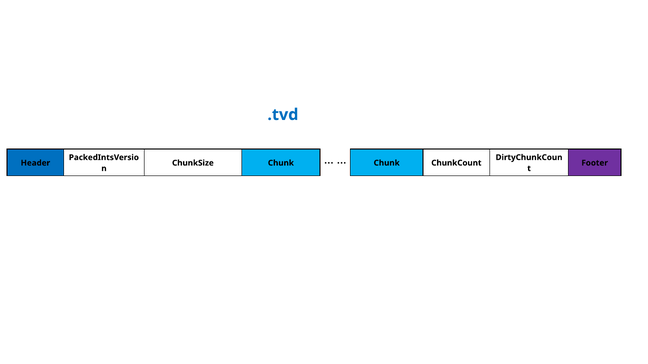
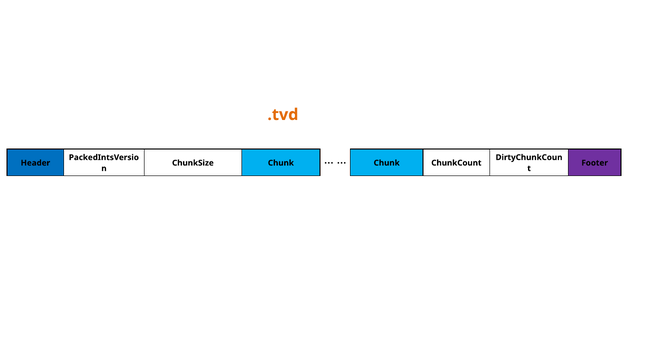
.tvd colour: blue -> orange
